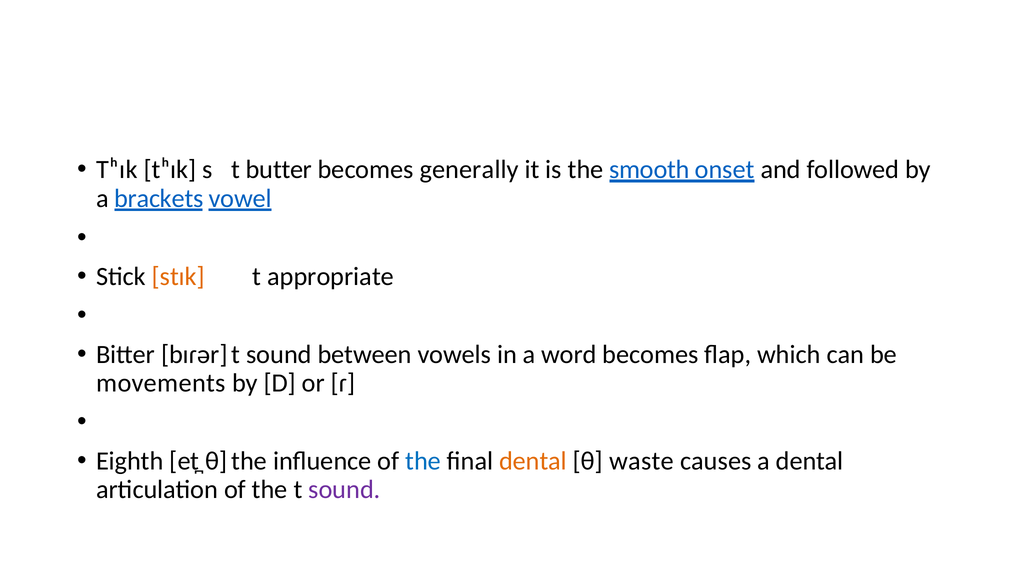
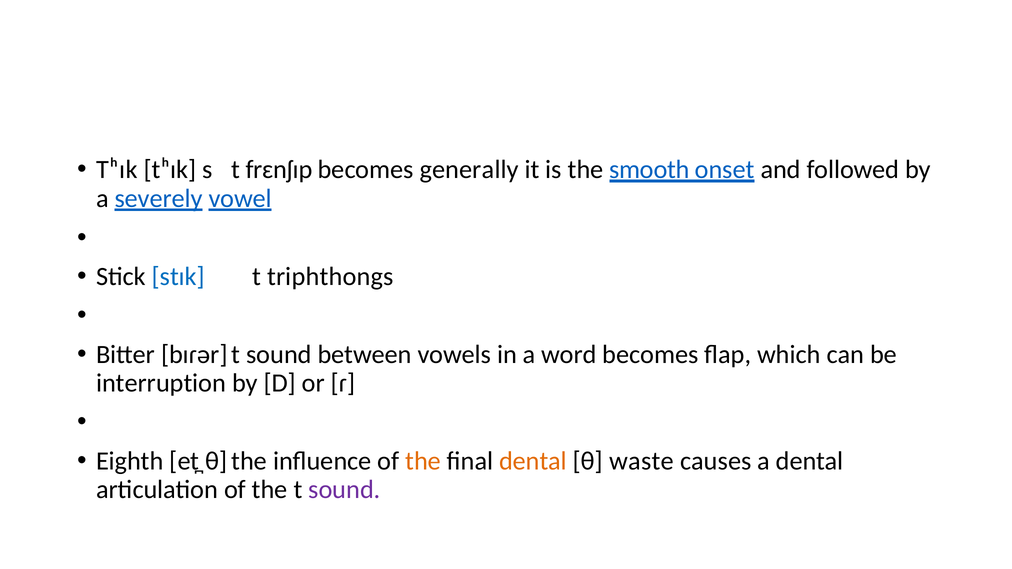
butter: butter -> frɛnʃɪp
brackets: brackets -> severely
stɪk colour: orange -> blue
appropriate: appropriate -> triphthongs
movements: movements -> interruption
the at (423, 461) colour: blue -> orange
